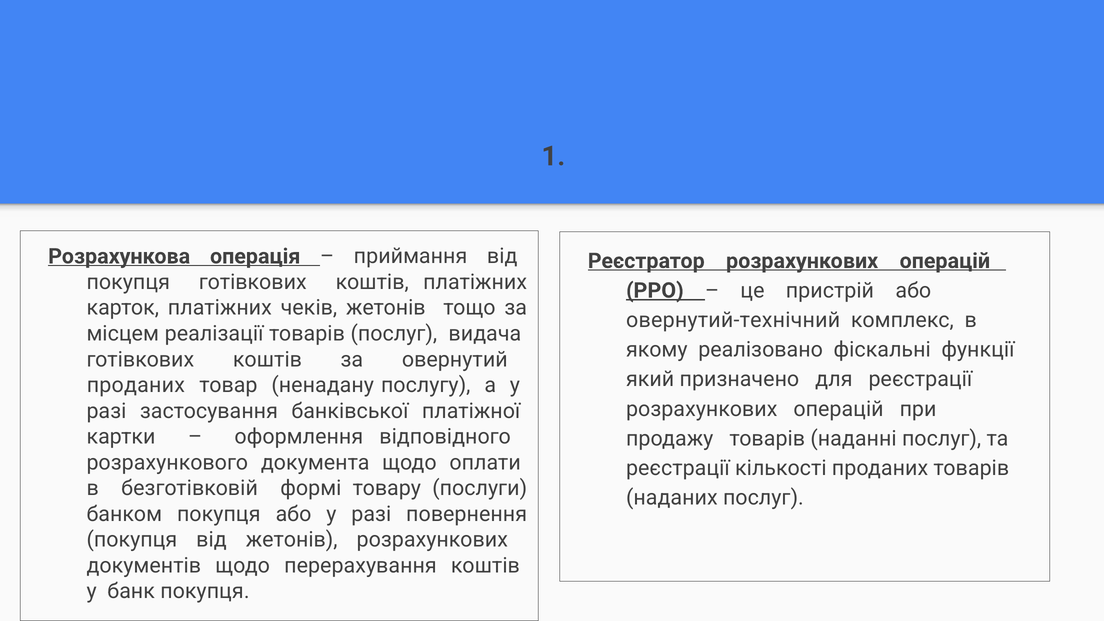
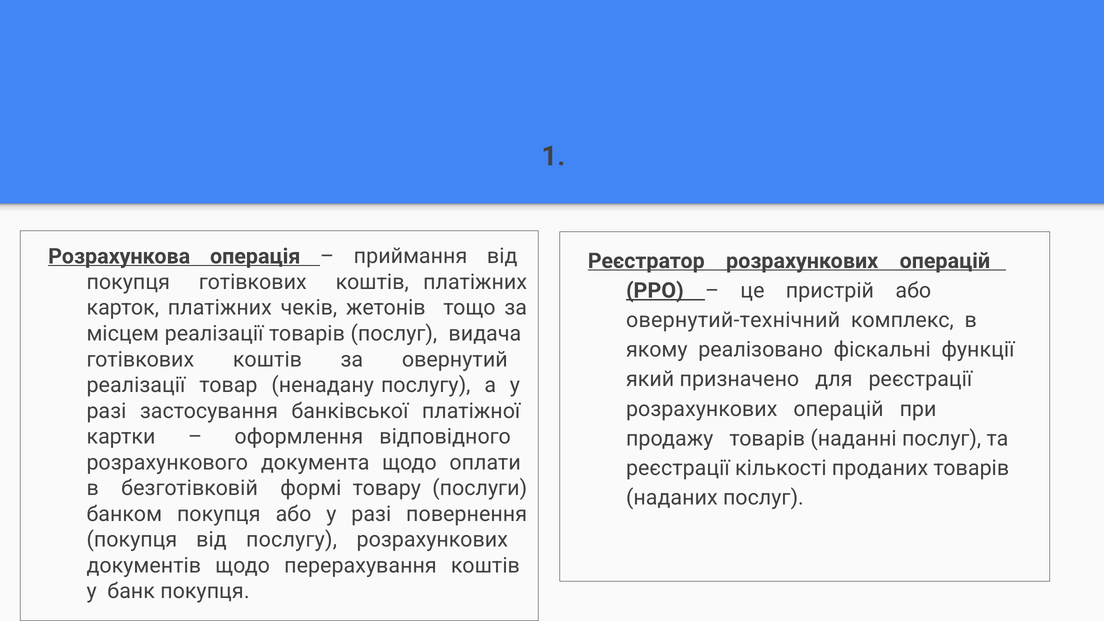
проданих at (136, 385): проданих -> реалізації
від жетонів: жетонів -> послугу
